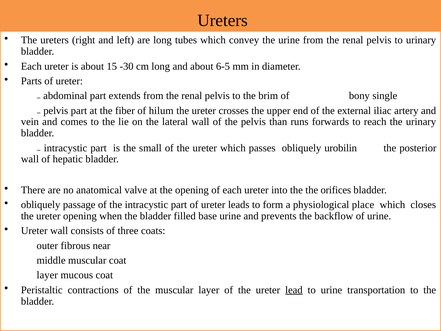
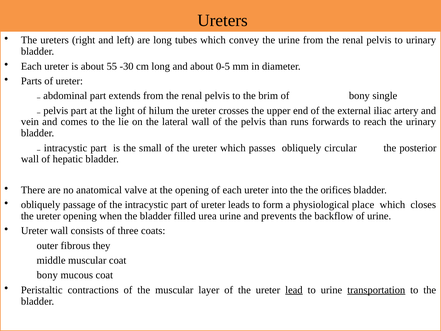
15: 15 -> 55
6-5: 6-5 -> 0-5
fiber: fiber -> light
urobilin: urobilin -> circular
base: base -> urea
near: near -> they
layer at (47, 275): layer -> bony
transportation underline: none -> present
